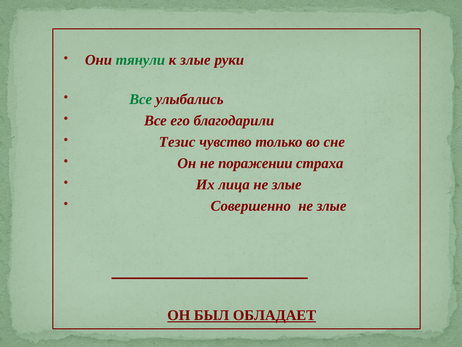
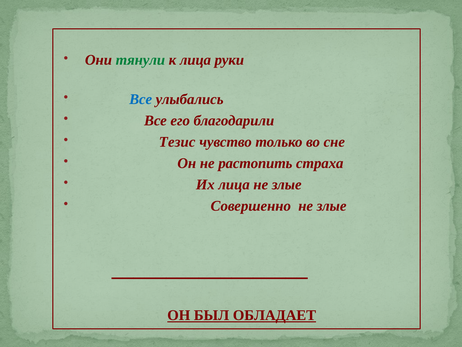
к злые: злые -> лица
Все at (141, 99) colour: green -> blue
поражении: поражении -> растопить
